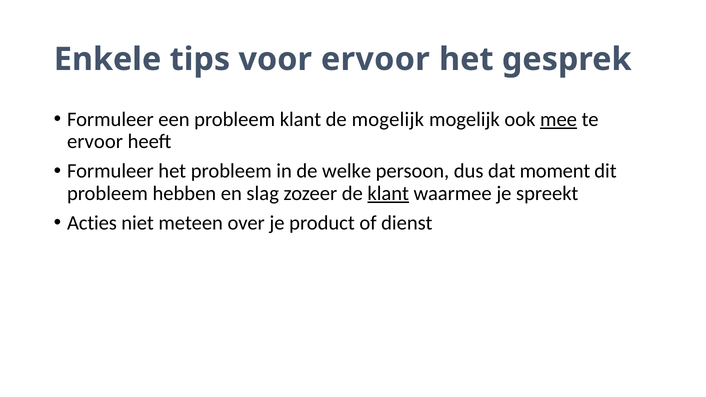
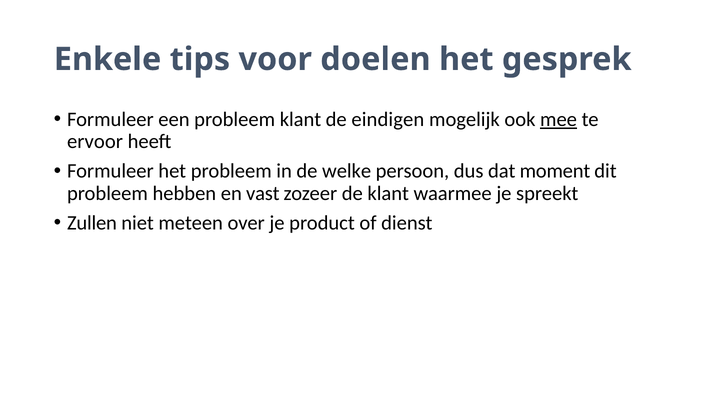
voor ervoor: ervoor -> doelen
de mogelijk: mogelijk -> eindigen
slag: slag -> vast
klant at (388, 193) underline: present -> none
Acties: Acties -> Zullen
